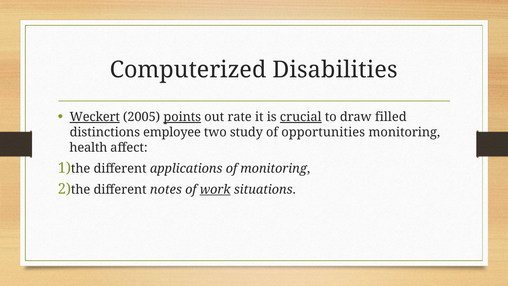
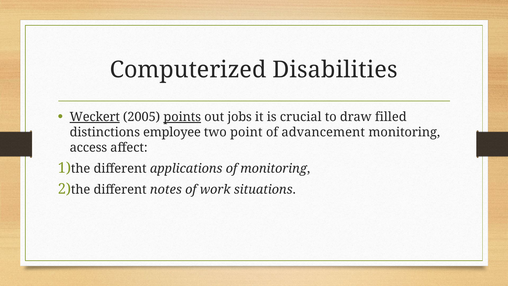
rate: rate -> jobs
crucial underline: present -> none
study: study -> point
opportunities: opportunities -> advancement
health: health -> access
work underline: present -> none
